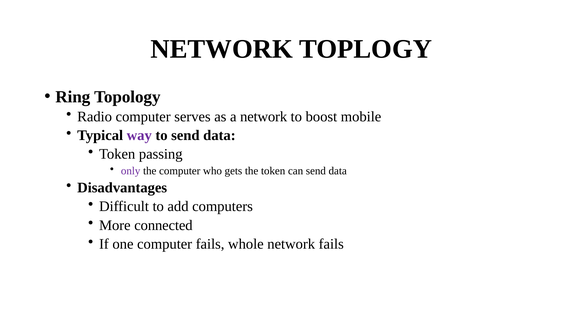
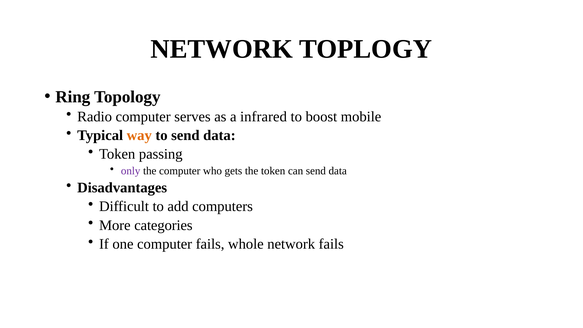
a network: network -> infrared
way colour: purple -> orange
connected: connected -> categories
